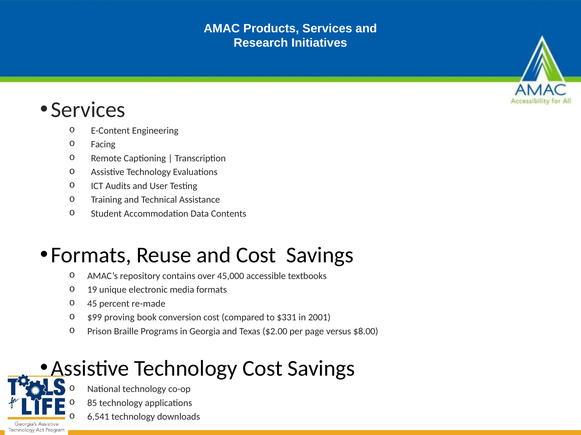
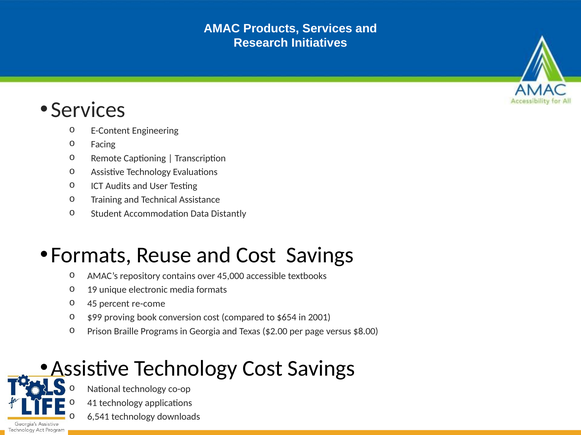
Contents: Contents -> Distantly
re-made: re-made -> re-come
$331: $331 -> $654
85: 85 -> 41
